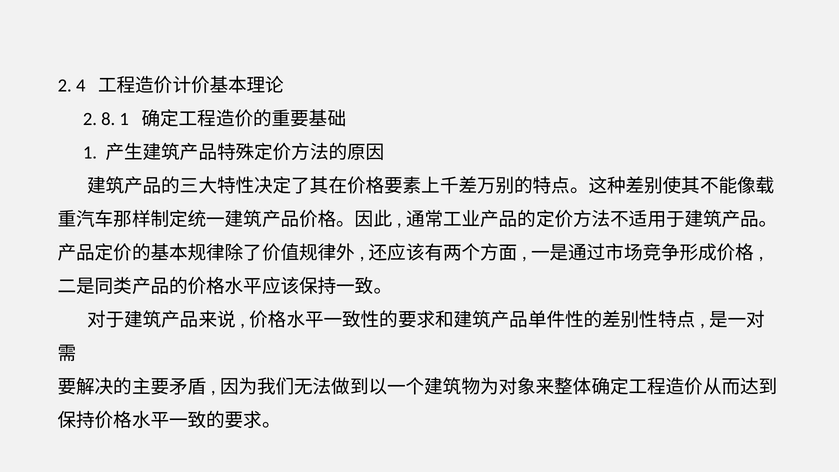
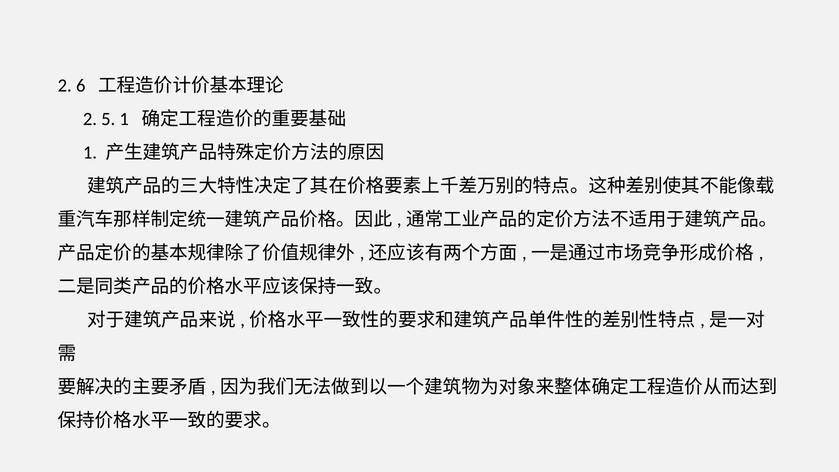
4: 4 -> 6
8: 8 -> 5
